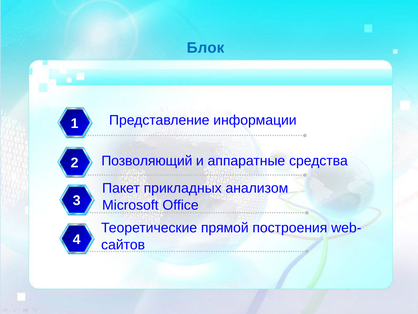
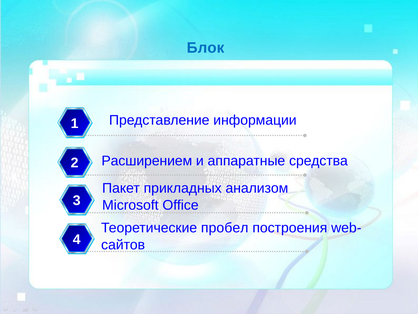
Позволяющий: Позволяющий -> Расширением
прямой: прямой -> пробел
